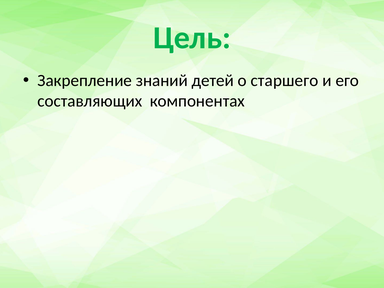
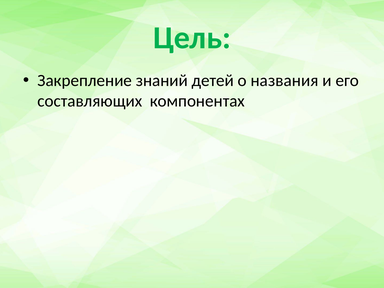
старшего: старшего -> названия
